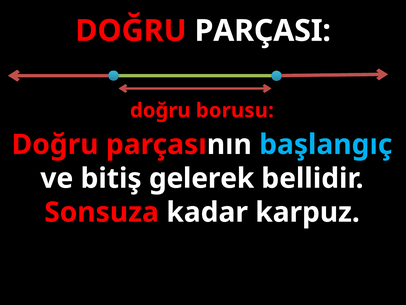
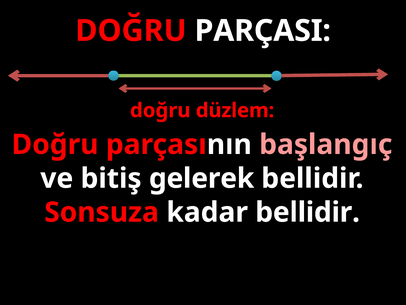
borusu: borusu -> düzlem
başlangıç colour: light blue -> pink
kadar karpuz: karpuz -> bellidir
